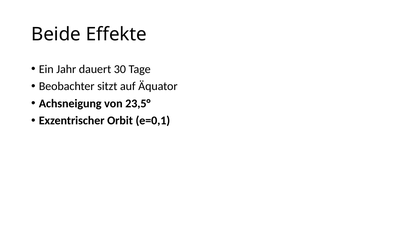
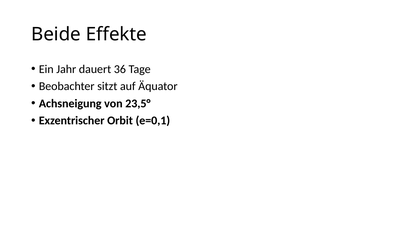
30: 30 -> 36
